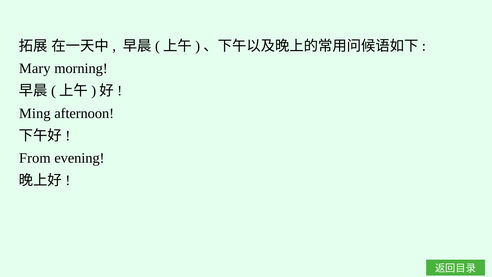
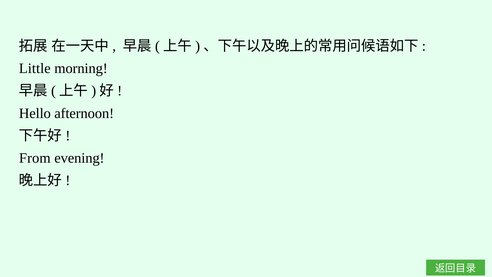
Mary: Mary -> Little
Ming: Ming -> Hello
